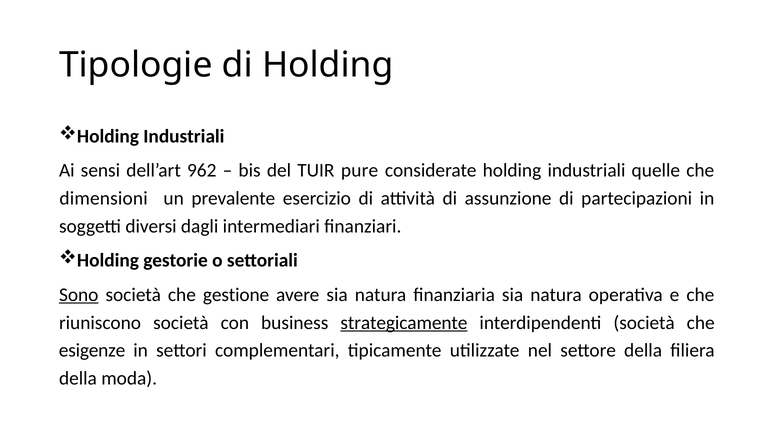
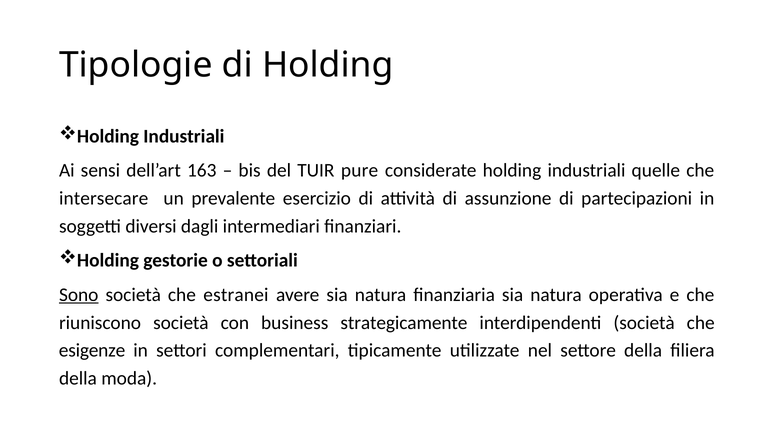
962: 962 -> 163
dimensioni: dimensioni -> intersecare
gestione: gestione -> estranei
strategicamente underline: present -> none
